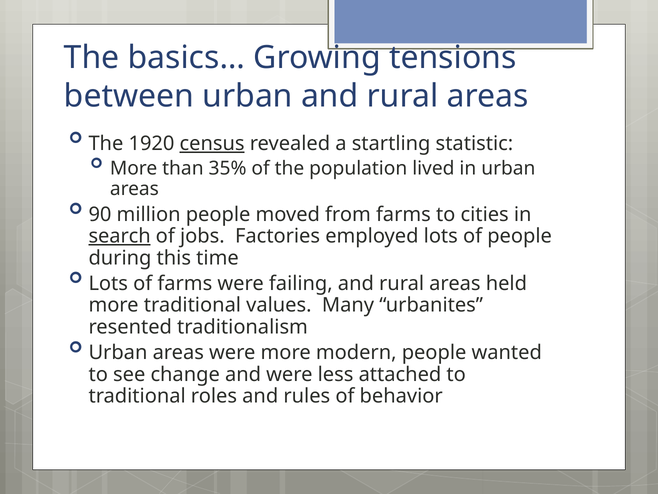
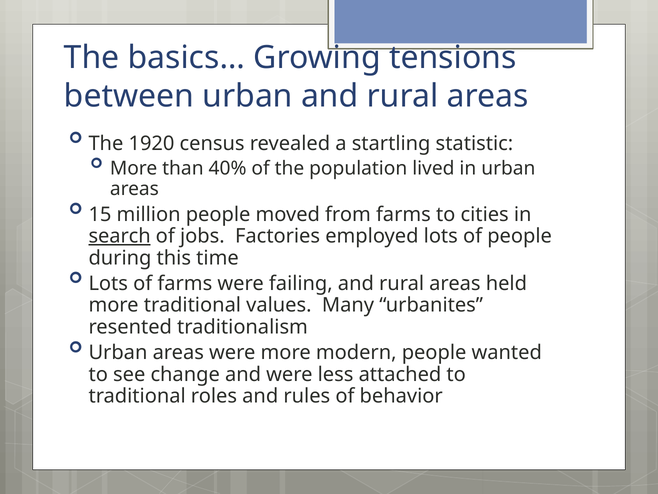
census underline: present -> none
35%: 35% -> 40%
90: 90 -> 15
